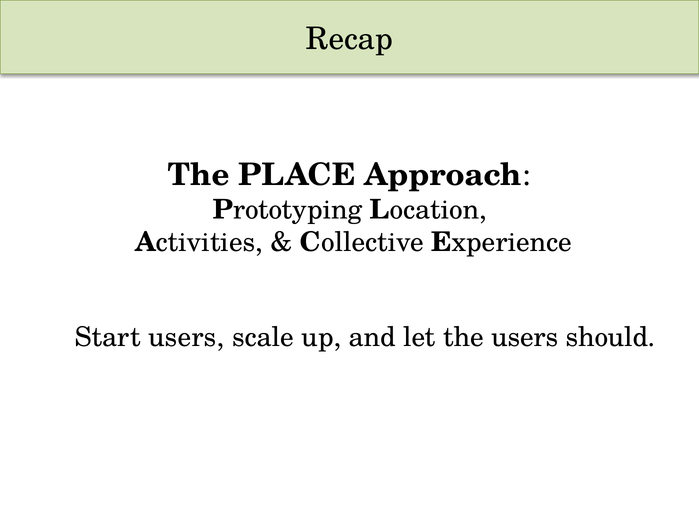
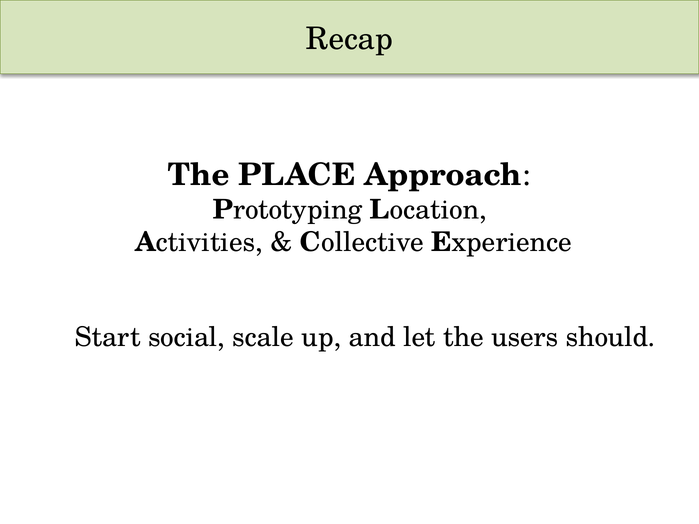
Start users: users -> social
